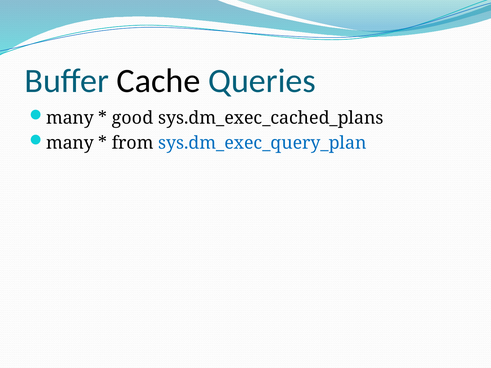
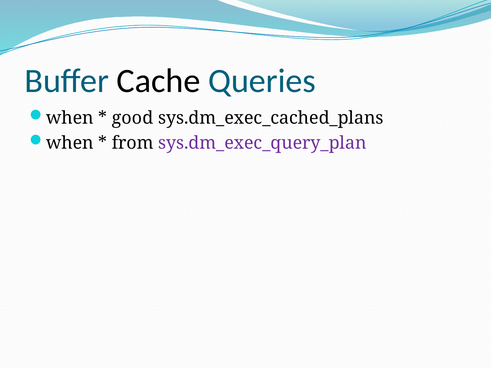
many at (70, 118): many -> when
many at (70, 143): many -> when
sys.dm_exec_query_plan colour: blue -> purple
